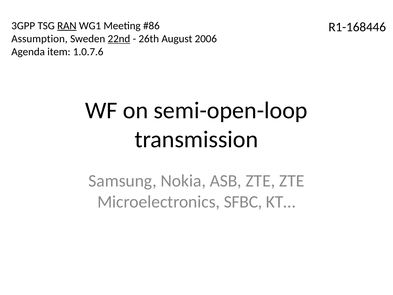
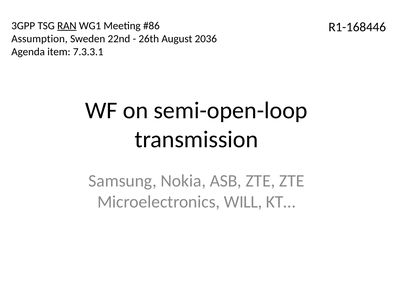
22nd underline: present -> none
2006: 2006 -> 2036
1.0.7.6: 1.0.7.6 -> 7.3.3.1
SFBC: SFBC -> WILL
